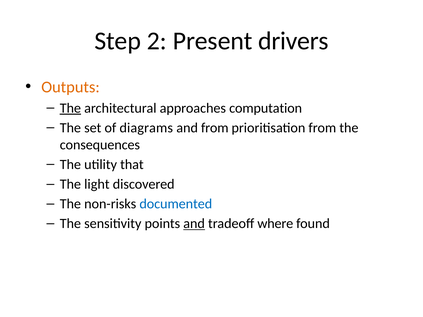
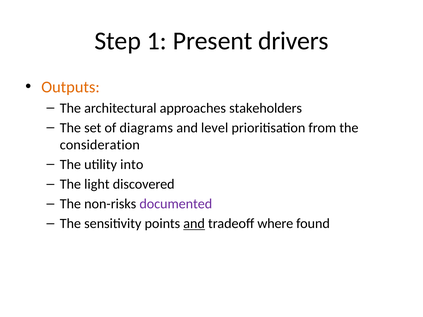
2: 2 -> 1
The at (70, 108) underline: present -> none
computation: computation -> stakeholders
and from: from -> level
consequences: consequences -> consideration
that: that -> into
documented colour: blue -> purple
